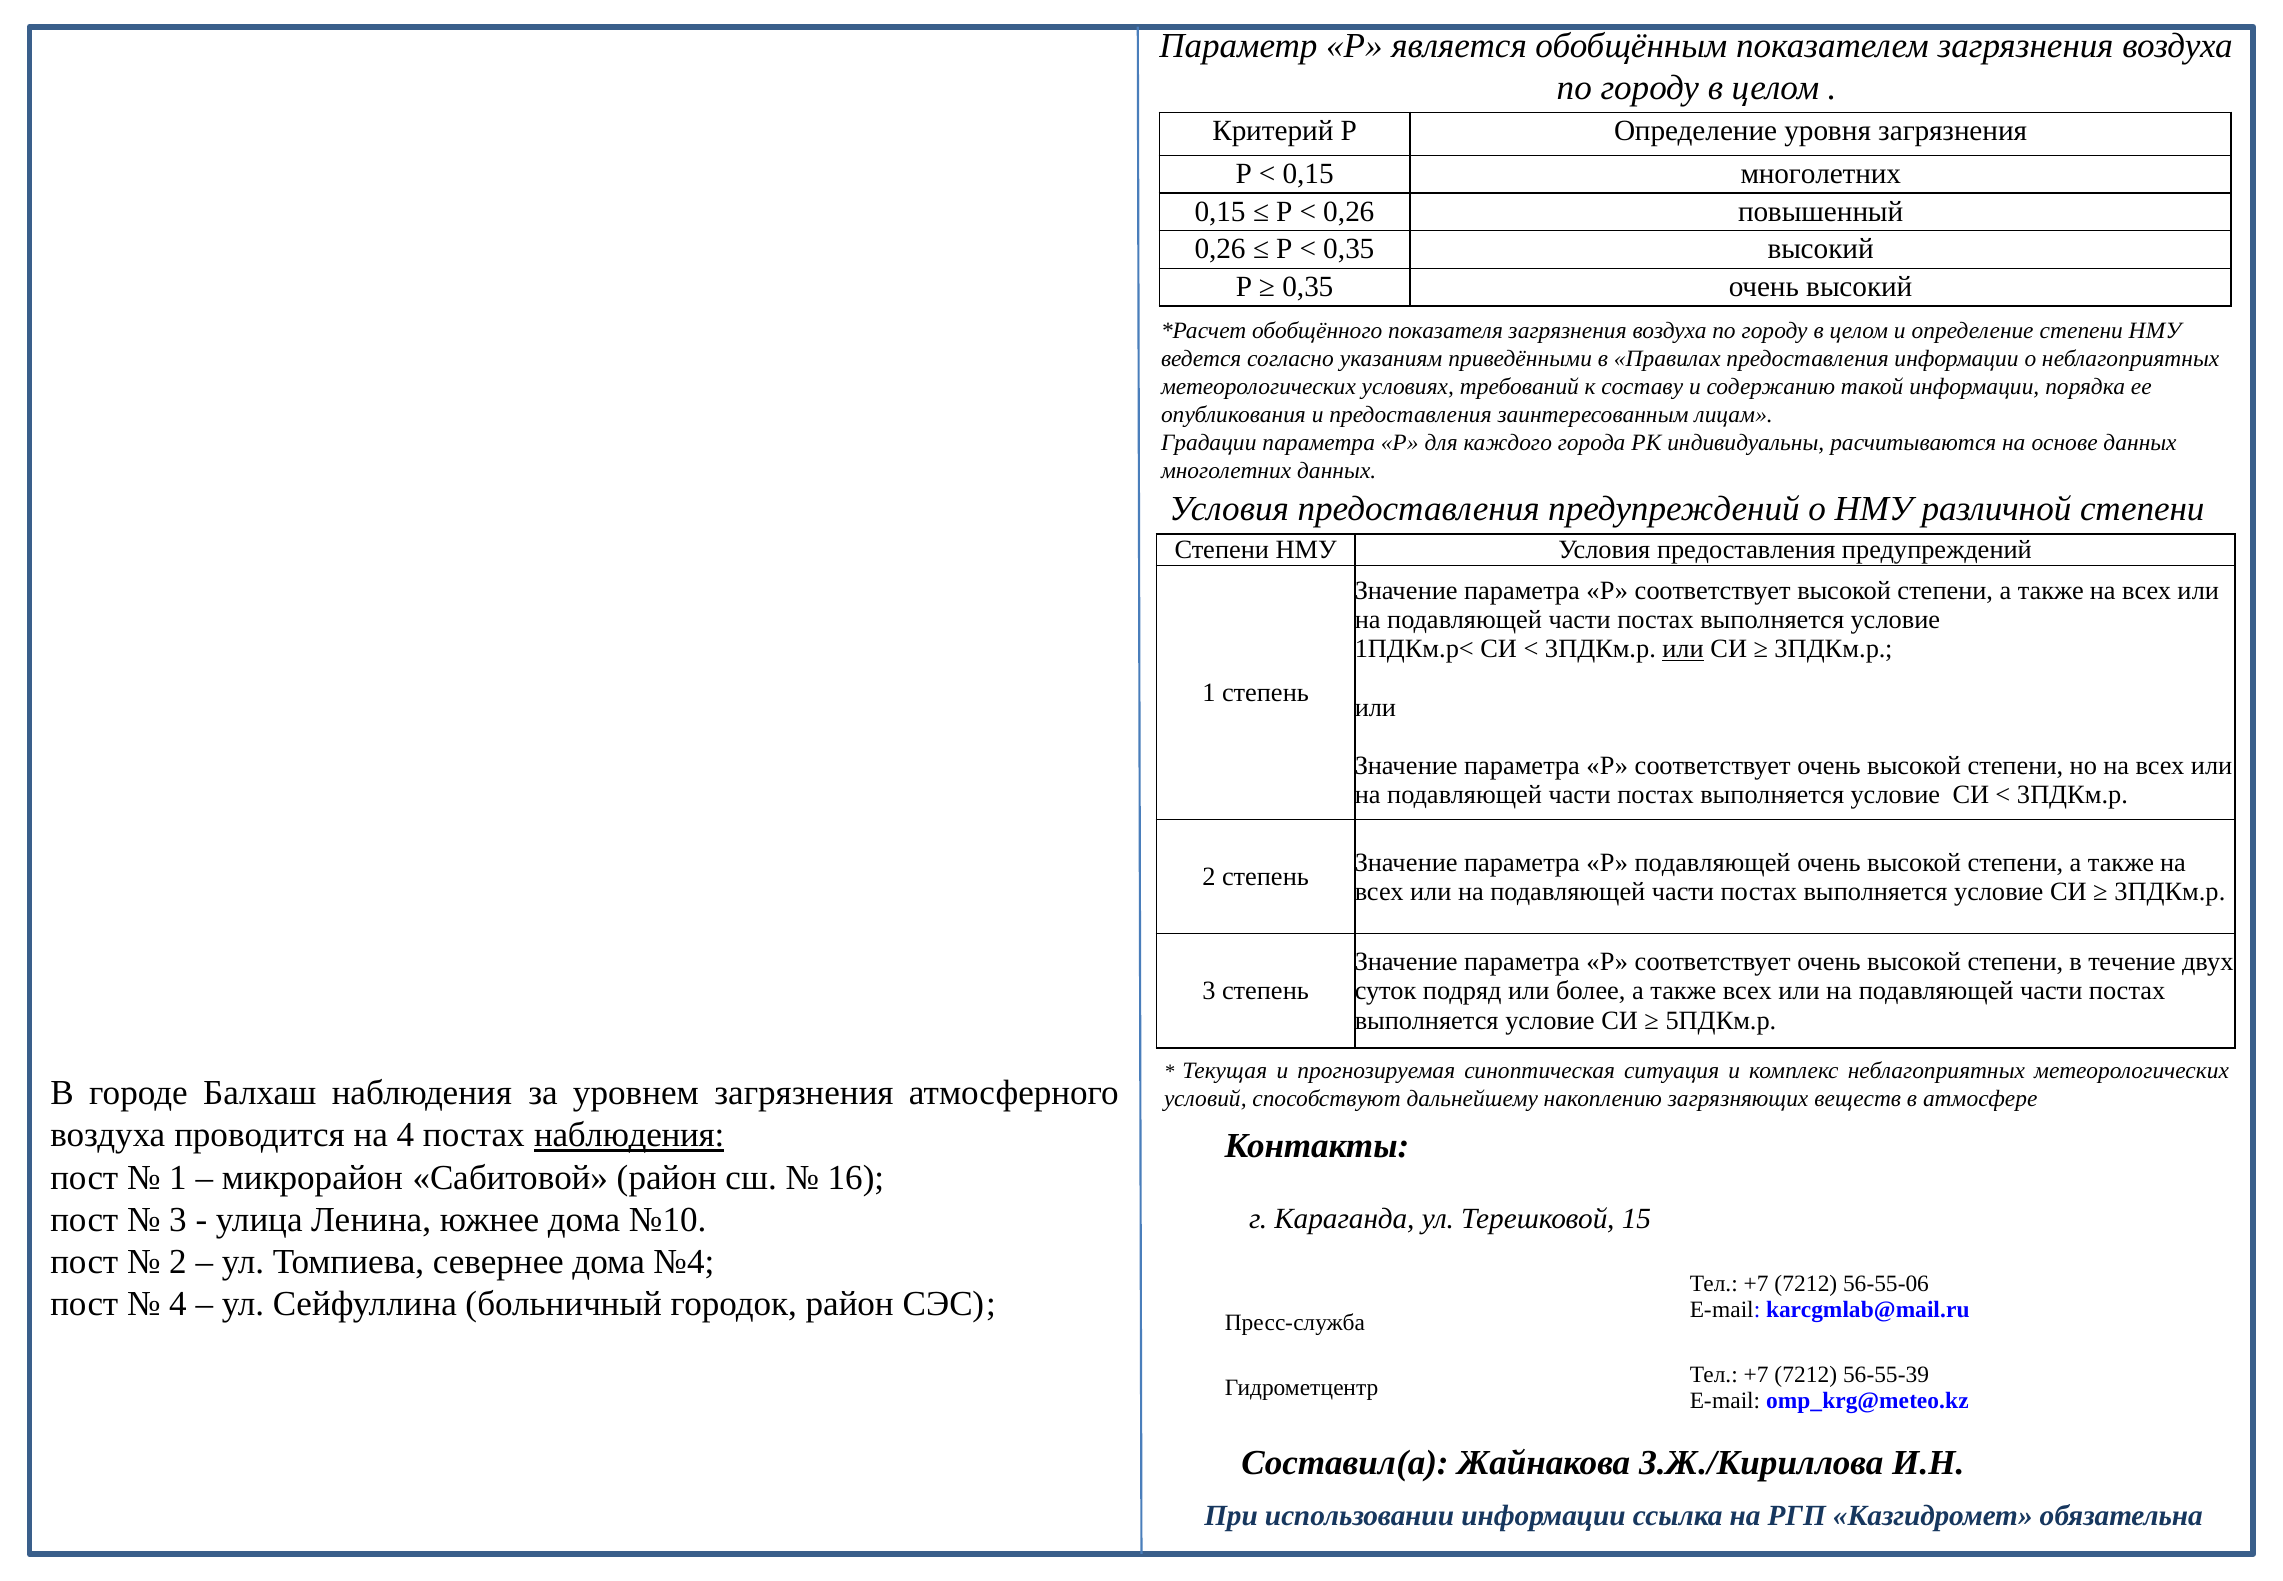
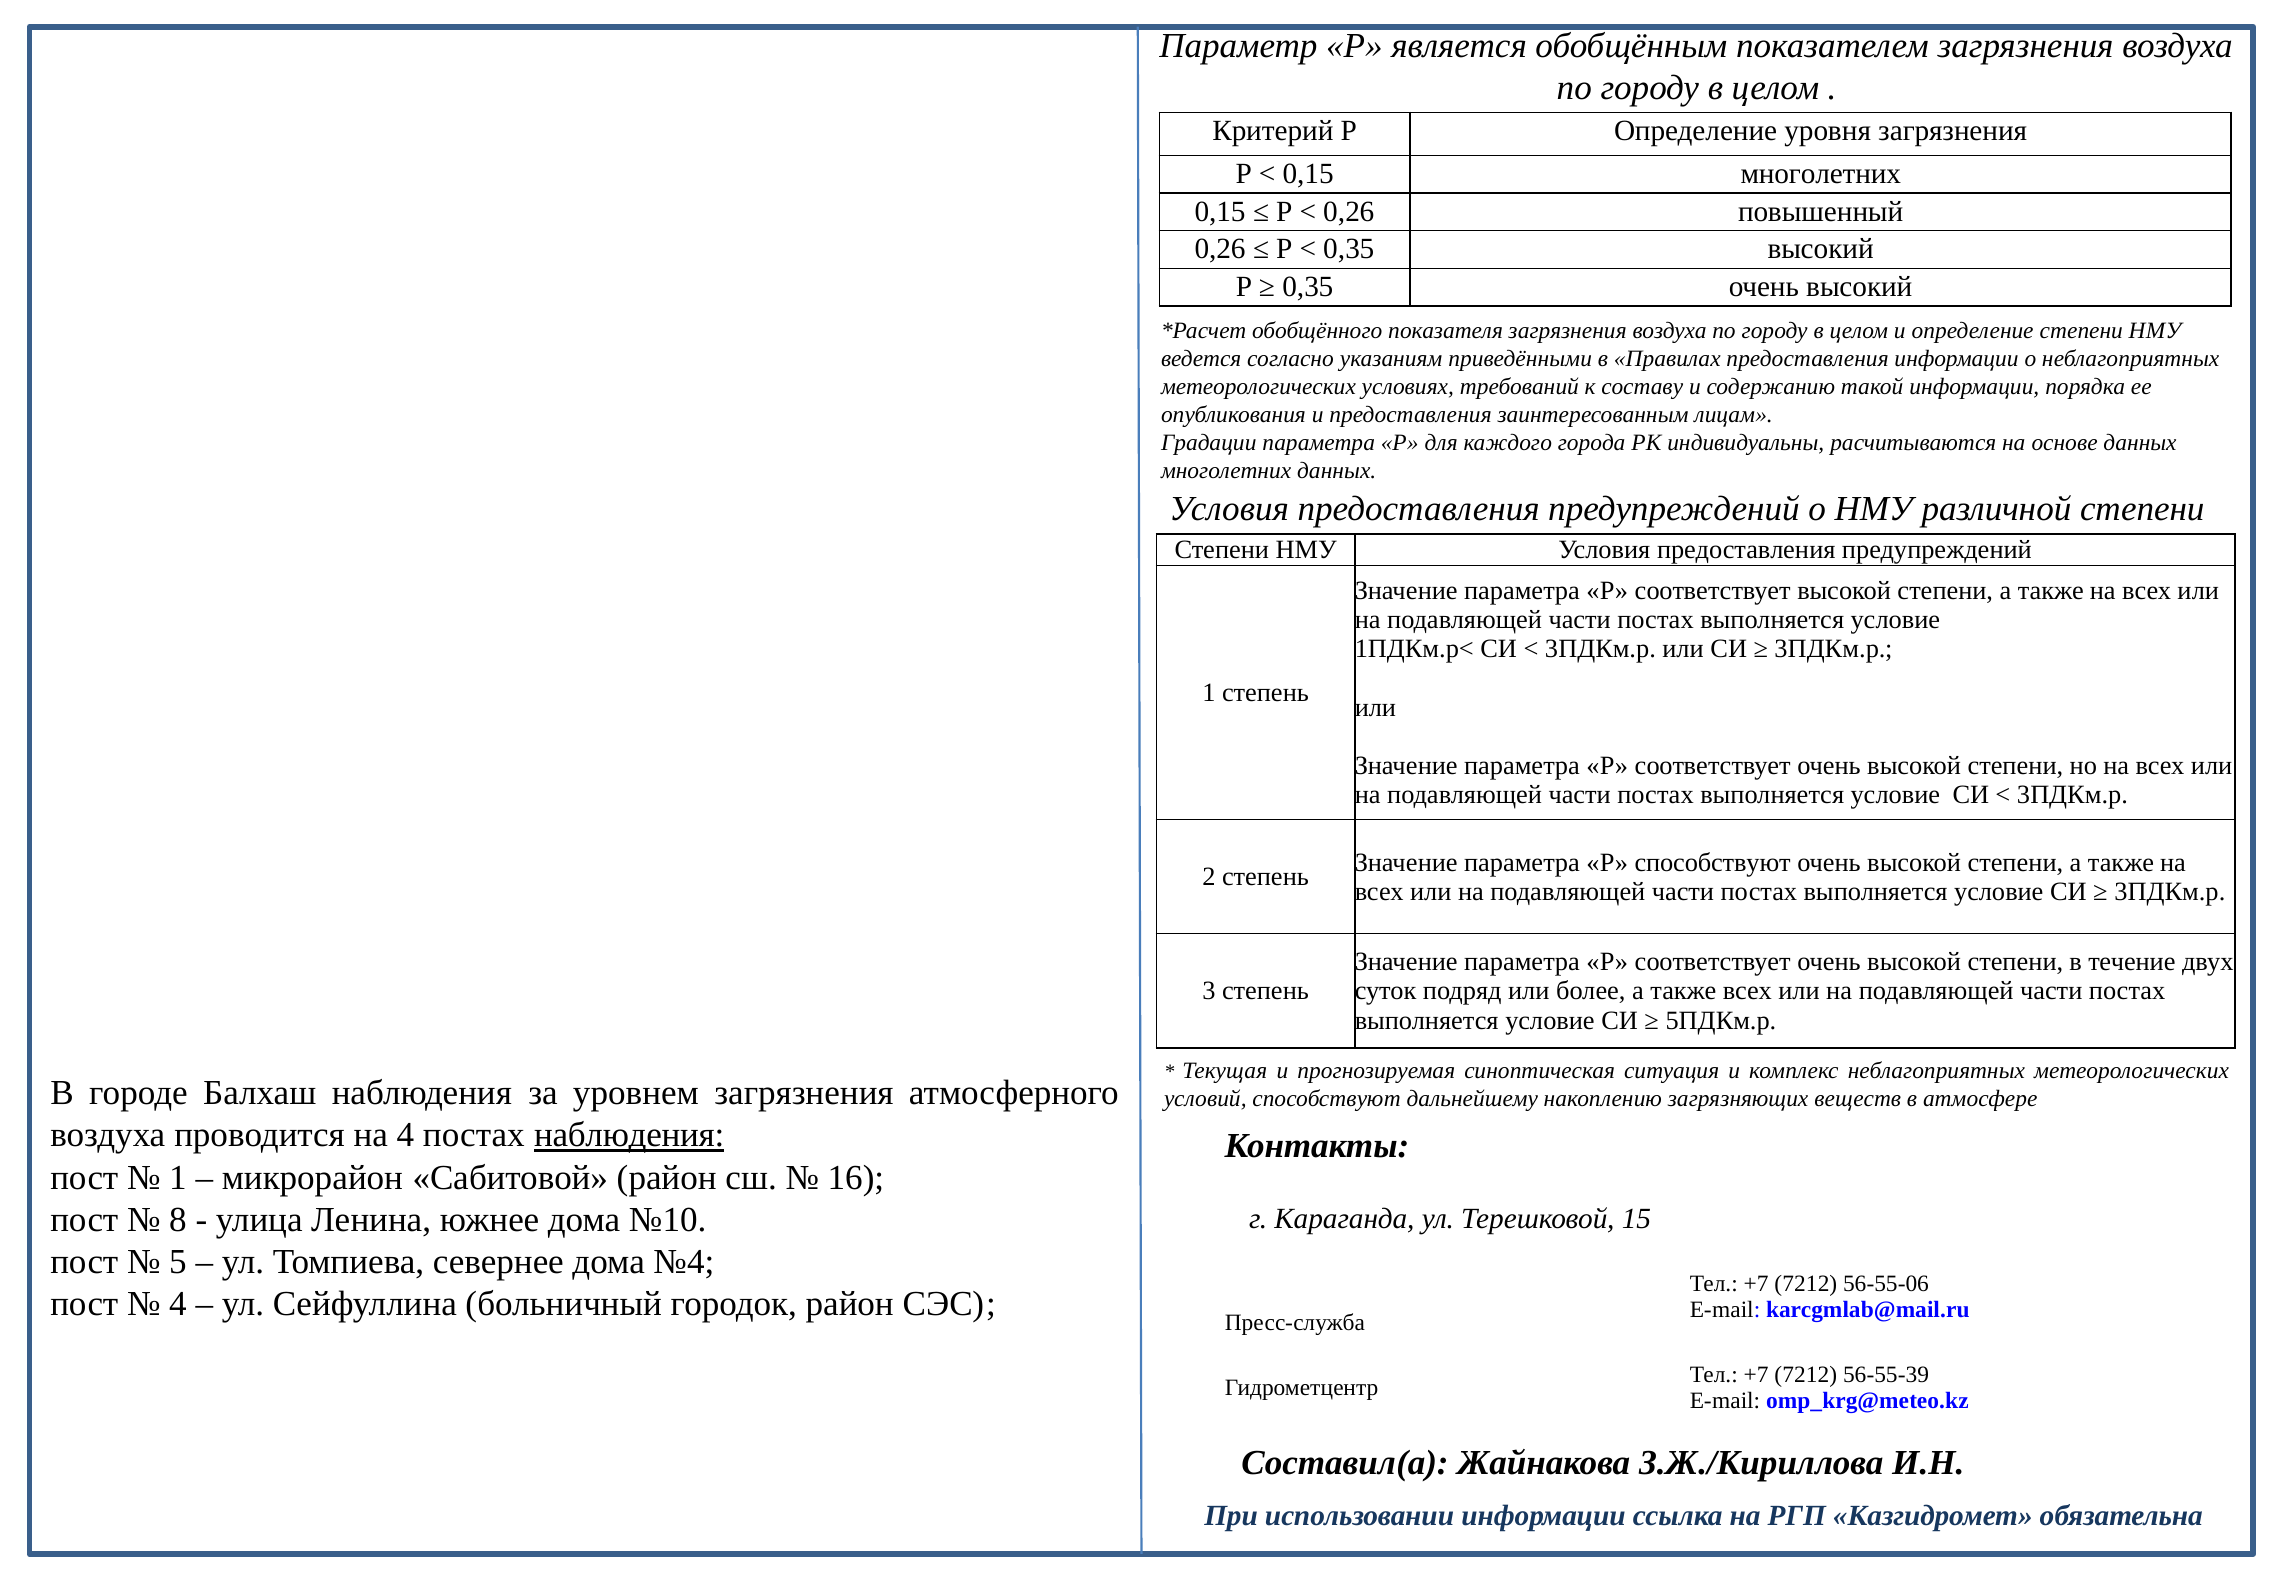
или at (1683, 649) underline: present -> none
Р подавляющей: подавляющей -> способствуют
3 at (178, 1219): 3 -> 8
2 at (178, 1261): 2 -> 5
